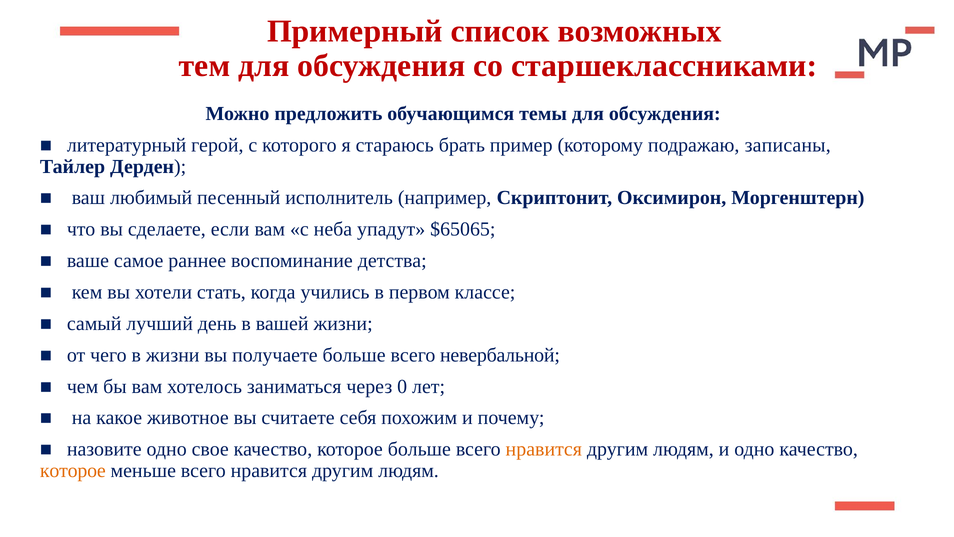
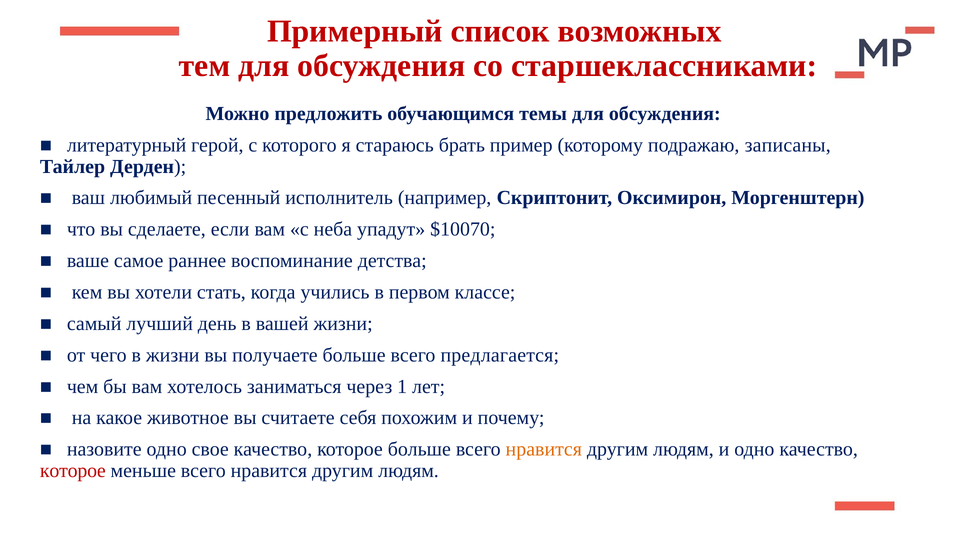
$65065: $65065 -> $10070
невербальной: невербальной -> предлагается
0: 0 -> 1
которое at (73, 470) colour: orange -> red
